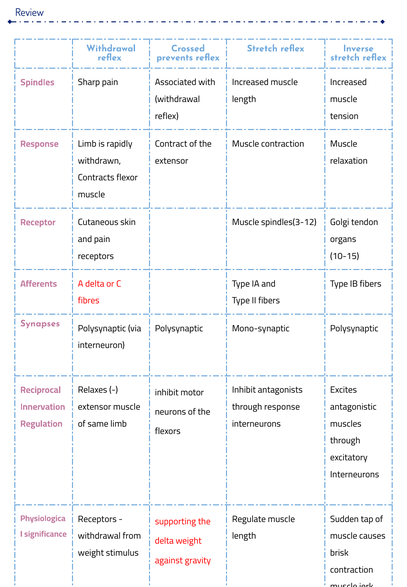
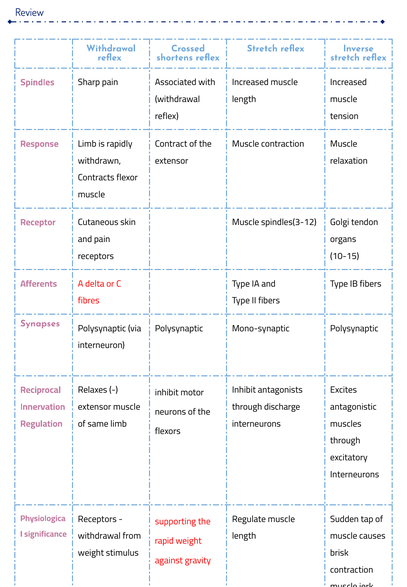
prevents at (175, 58): prevents -> shortens
through response: response -> discharge
delta at (164, 542): delta -> rapid
